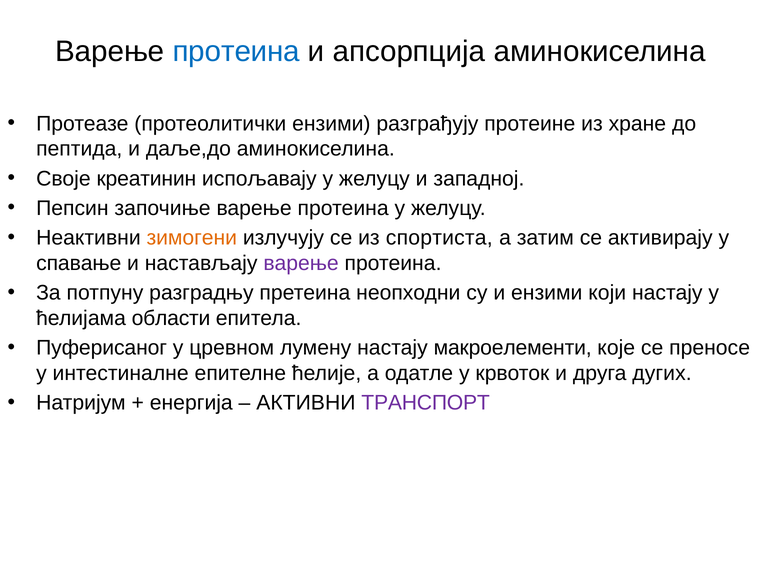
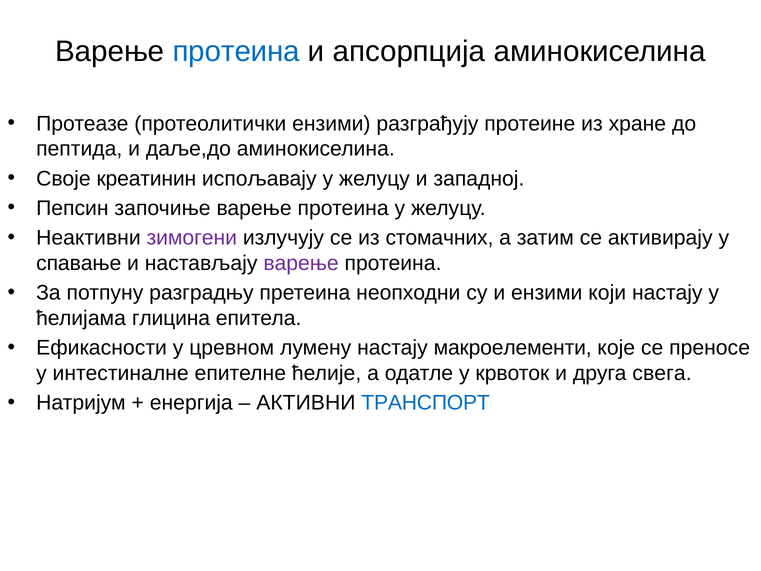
зимогени colour: orange -> purple
спортиста: спортиста -> стомачних
области: области -> глицина
Пуферисаног: Пуферисаног -> Ефикасности
дугих: дугих -> свега
ТРАНСПОРТ colour: purple -> blue
